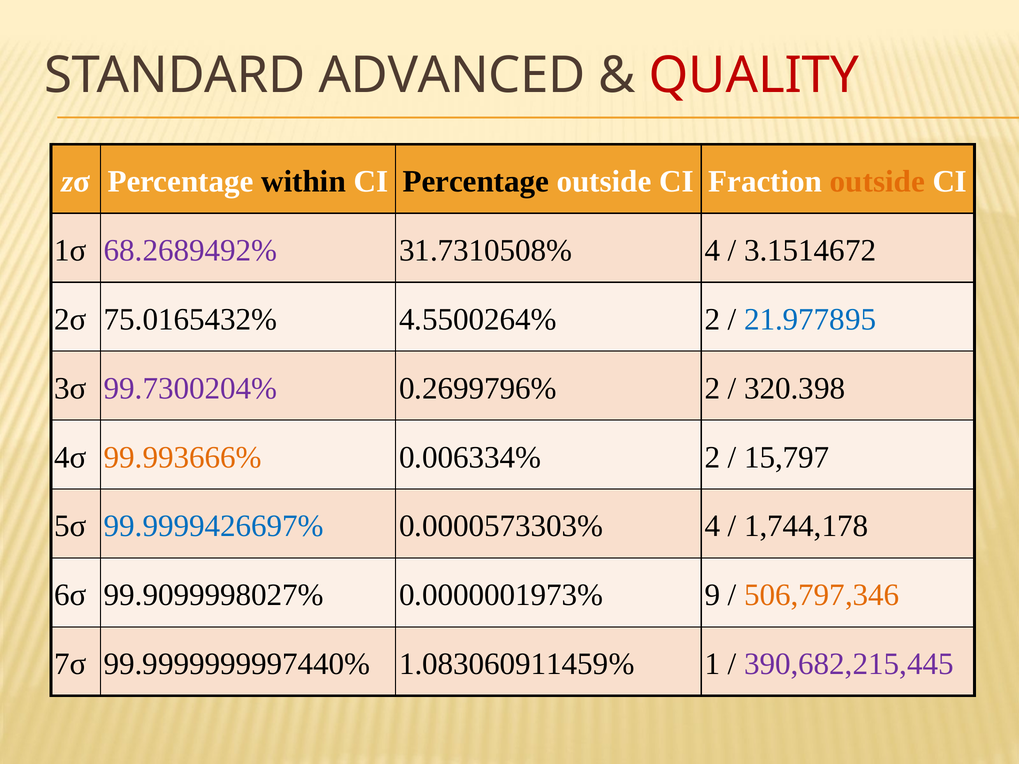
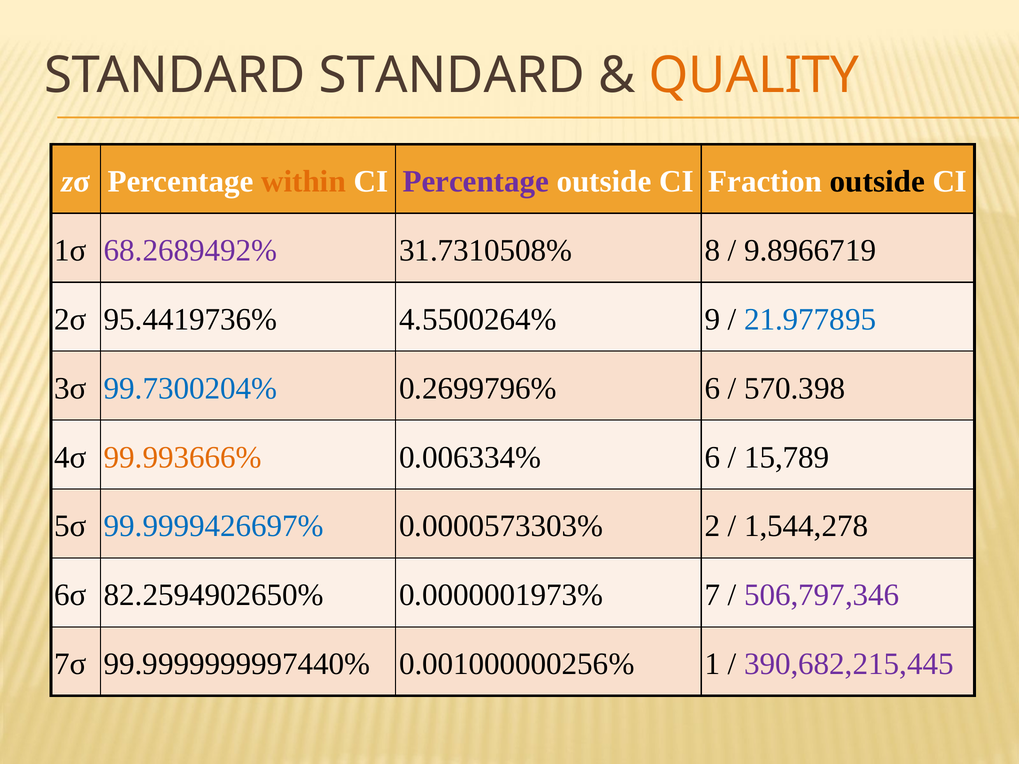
STANDARD ADVANCED: ADVANCED -> STANDARD
QUALITY colour: red -> orange
within colour: black -> orange
Percentage at (476, 182) colour: black -> purple
outside at (877, 182) colour: orange -> black
31.7310508% 4: 4 -> 8
3.1514672: 3.1514672 -> 9.8966719
75.0165432%: 75.0165432% -> 95.4419736%
4.5500264% 2: 2 -> 9
99.7300204% colour: purple -> blue
0.2699796% 2: 2 -> 6
320.398: 320.398 -> 570.398
0.006334% 2: 2 -> 6
15,797: 15,797 -> 15,789
0.0000573303% 4: 4 -> 2
1,744,178: 1,744,178 -> 1,544,278
99.9099998027%: 99.9099998027% -> 82.2594902650%
9: 9 -> 7
506,797,346 colour: orange -> purple
1.083060911459%: 1.083060911459% -> 0.001000000256%
